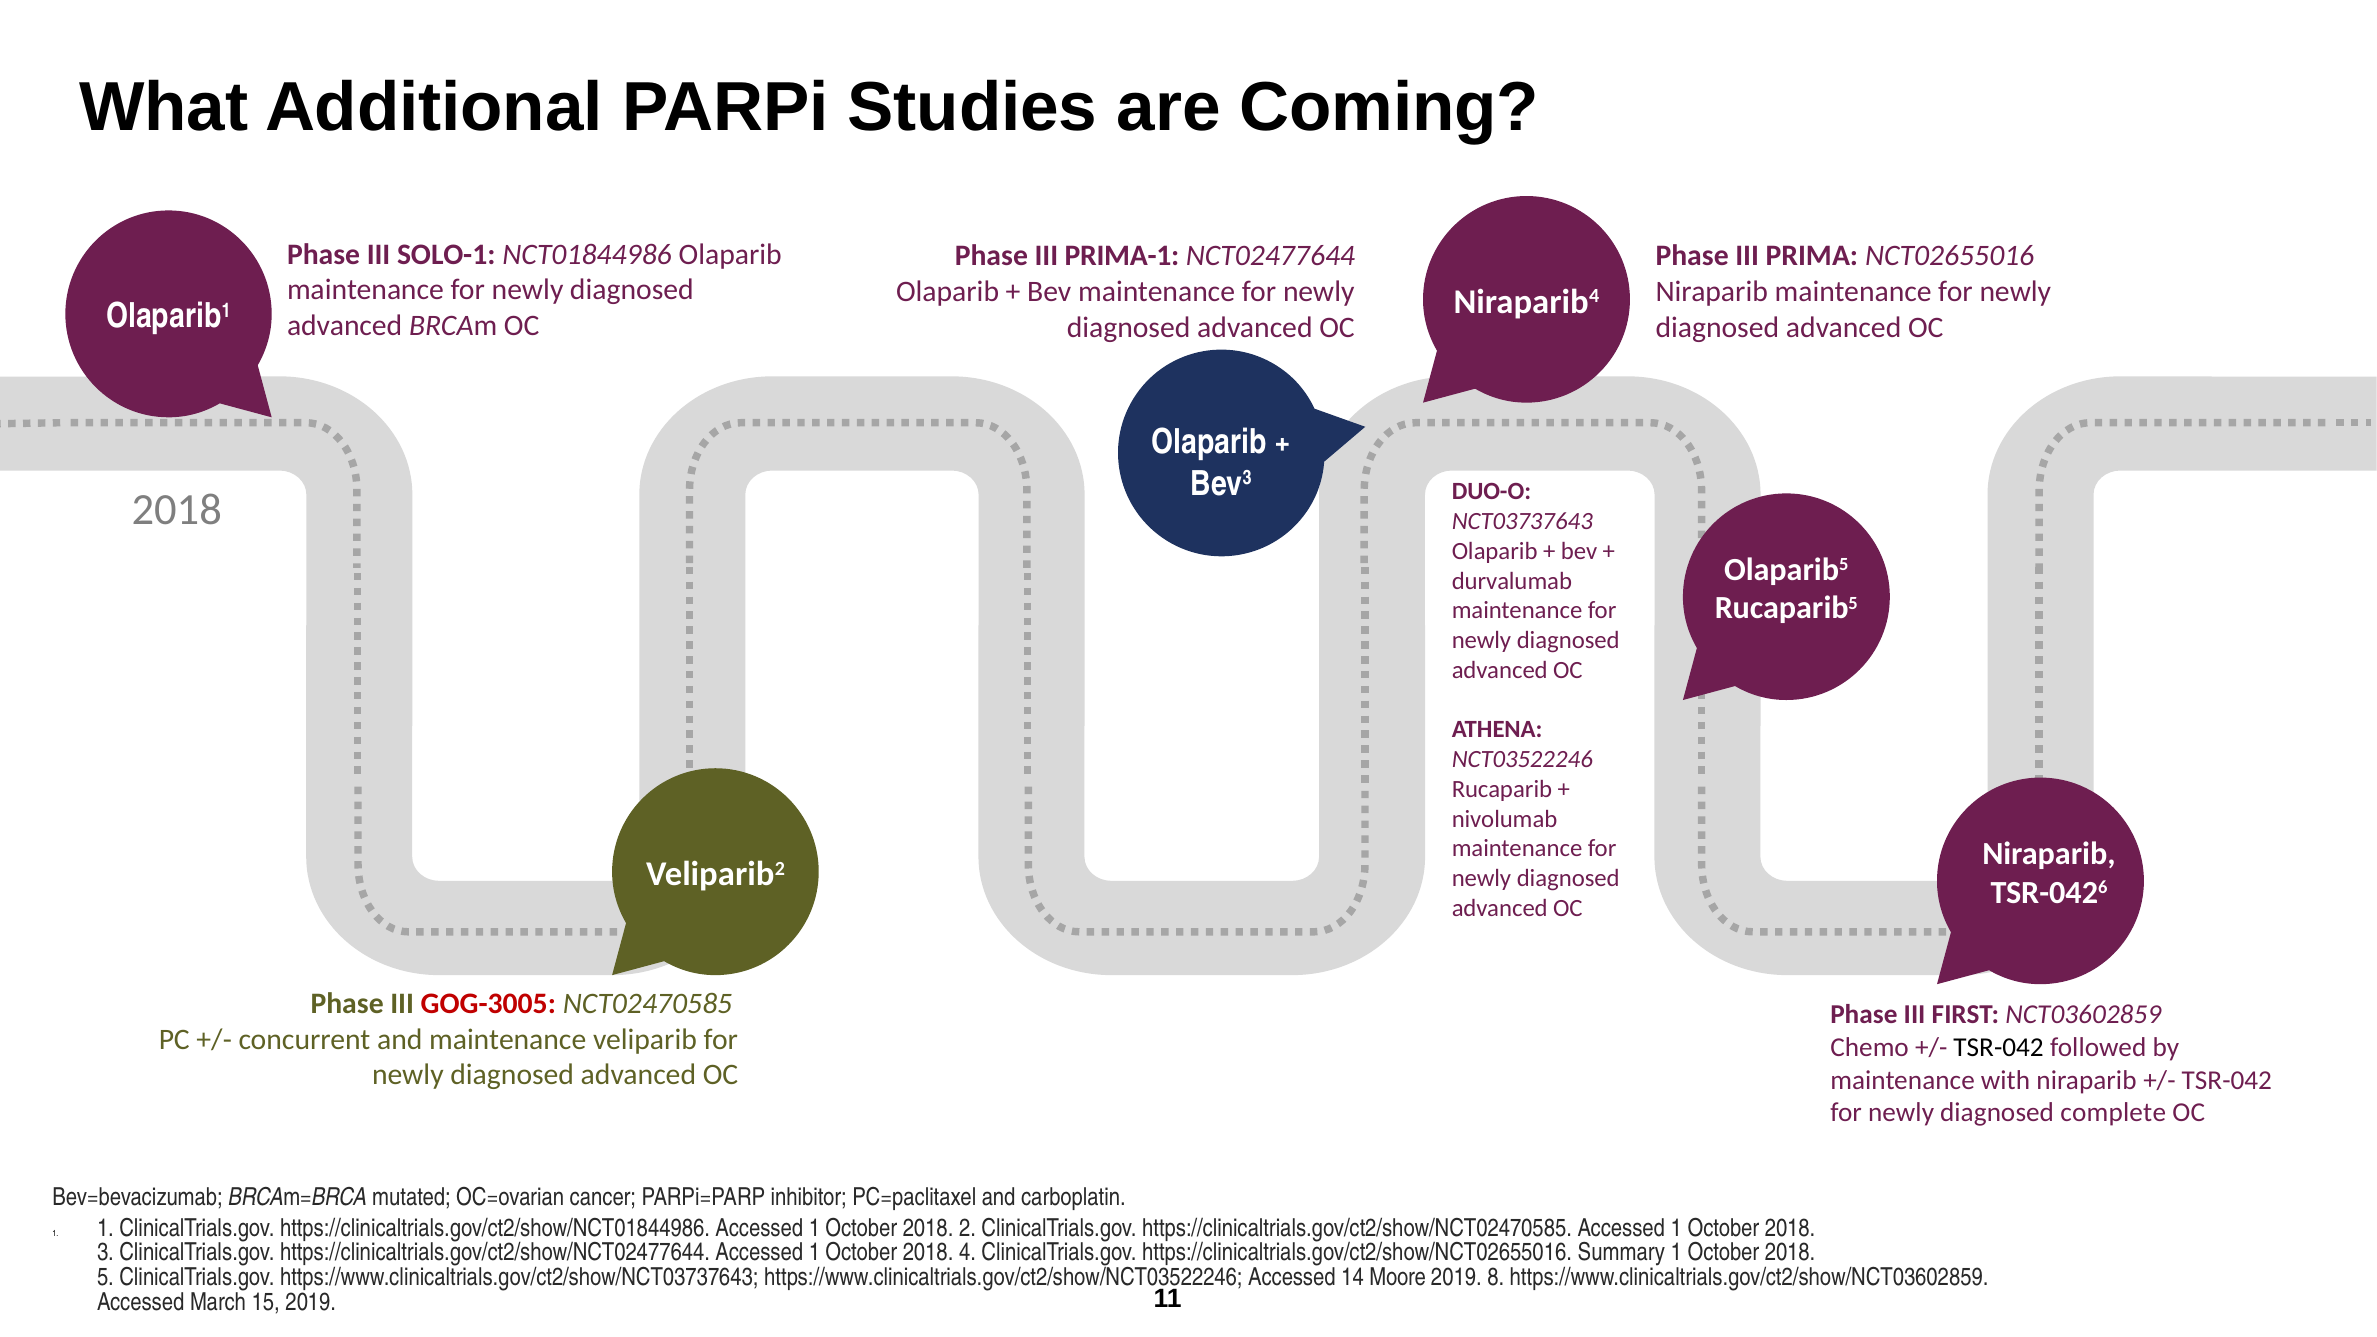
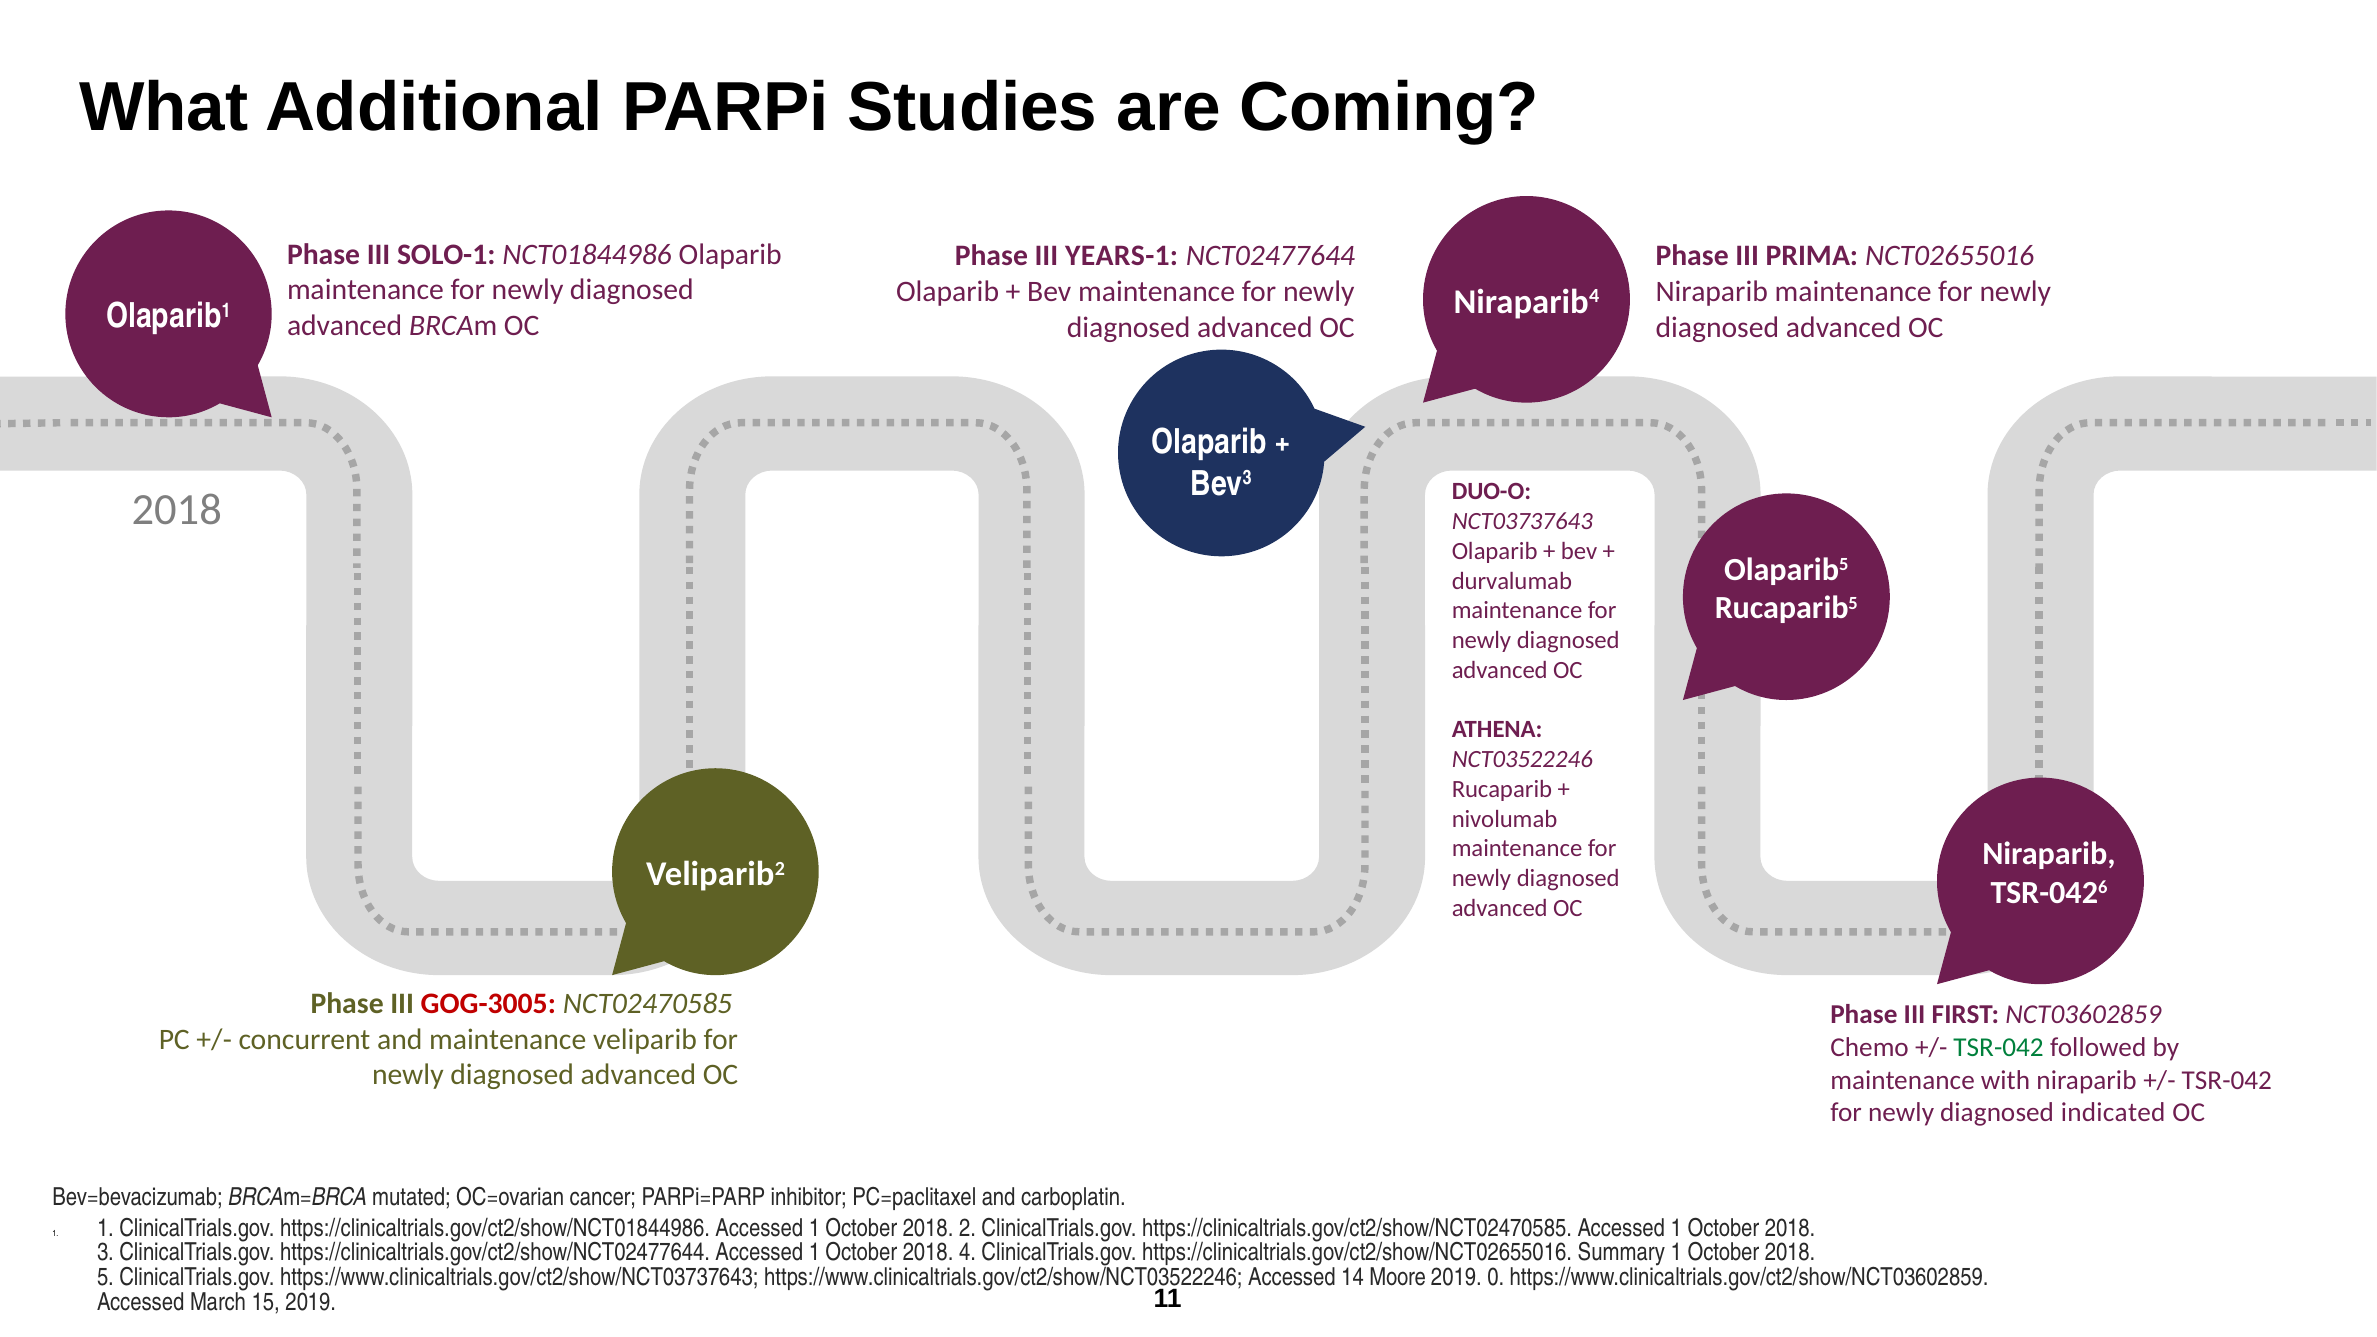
PRIMA-1: PRIMA-1 -> YEARS-1
TSR-042 at (1999, 1047) colour: black -> green
complete: complete -> indicated
8: 8 -> 0
